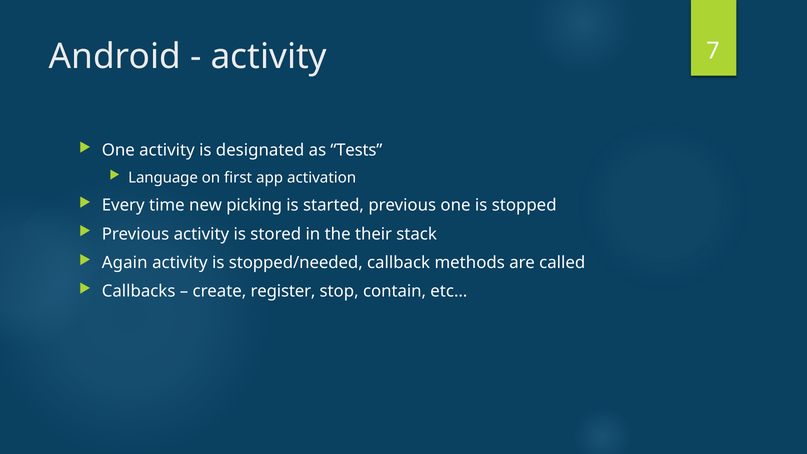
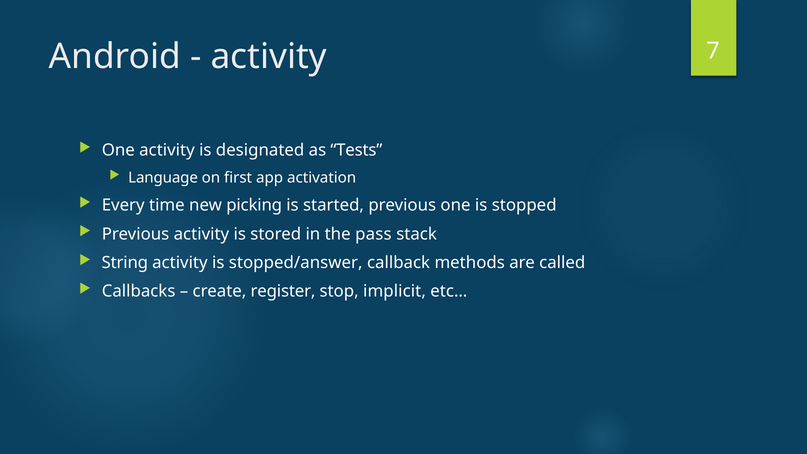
their: their -> pass
Again: Again -> String
stopped/needed: stopped/needed -> stopped/answer
contain: contain -> implicit
